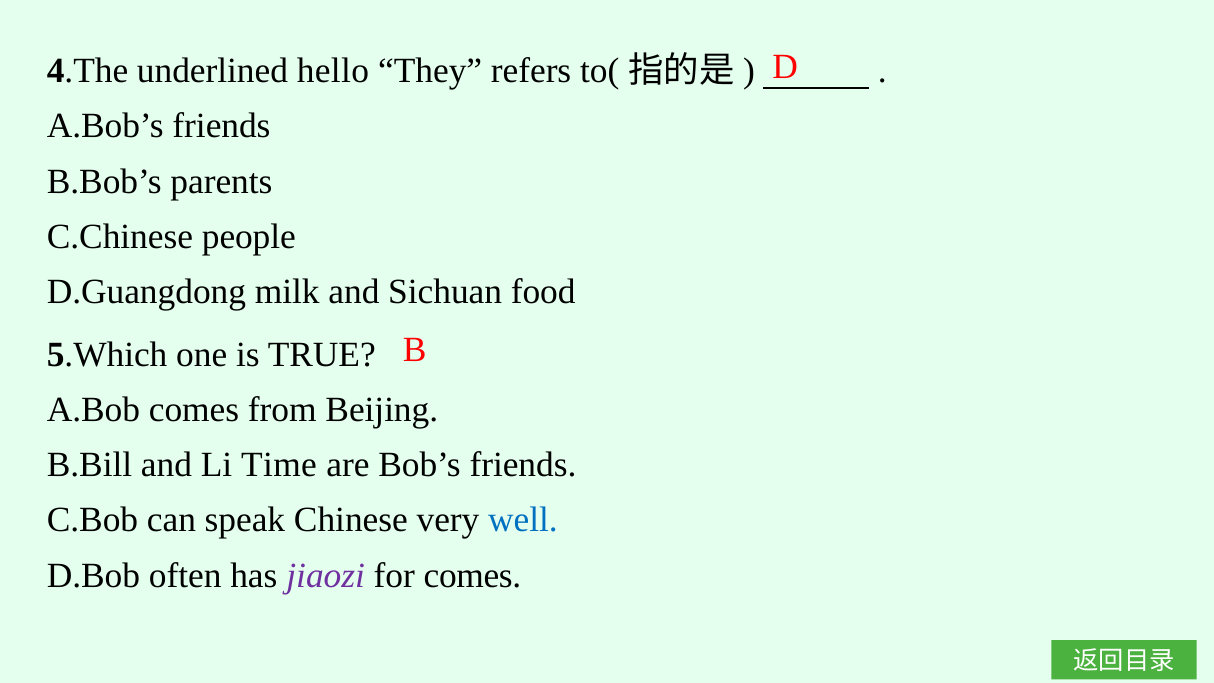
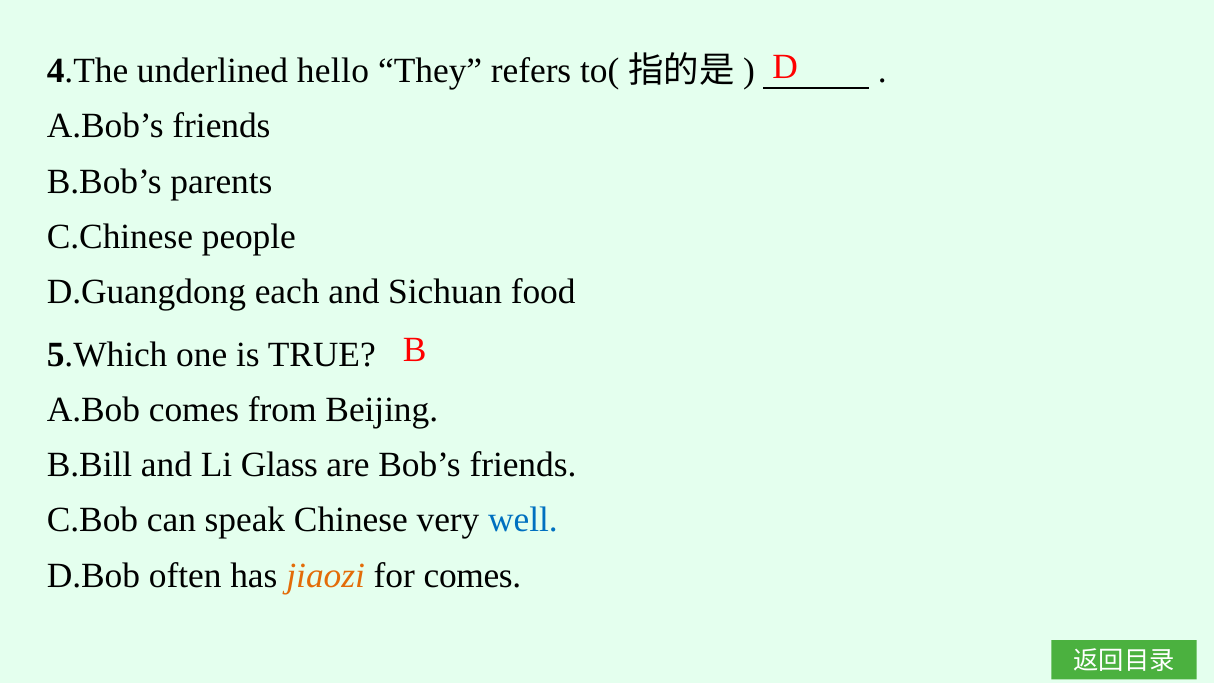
milk: milk -> each
Time: Time -> Glass
jiaozi colour: purple -> orange
